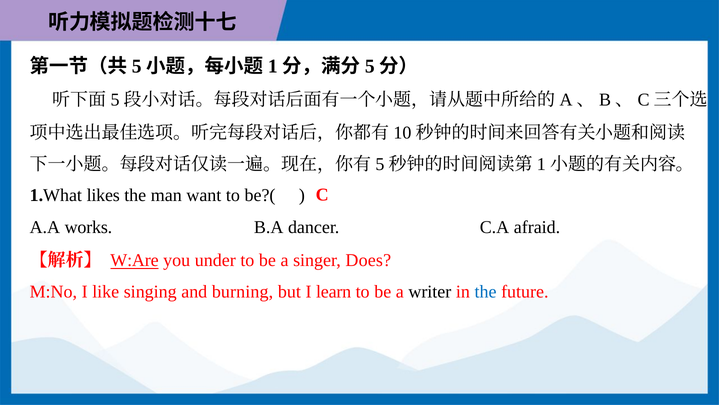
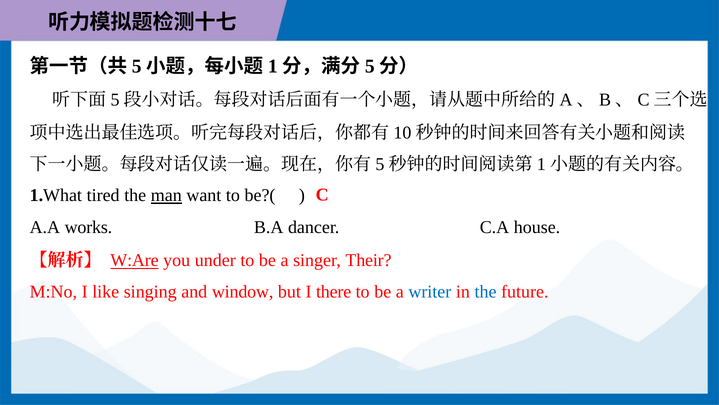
likes: likes -> tired
man underline: none -> present
afraid: afraid -> house
Does: Does -> Their
burning: burning -> window
learn: learn -> there
writer colour: black -> blue
